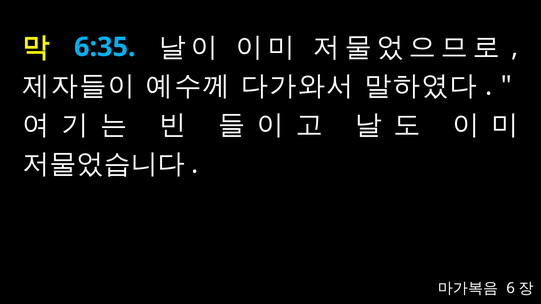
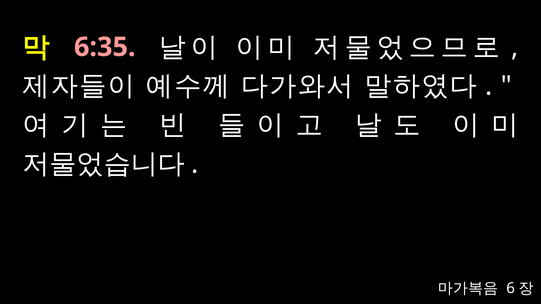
6:35 colour: light blue -> pink
